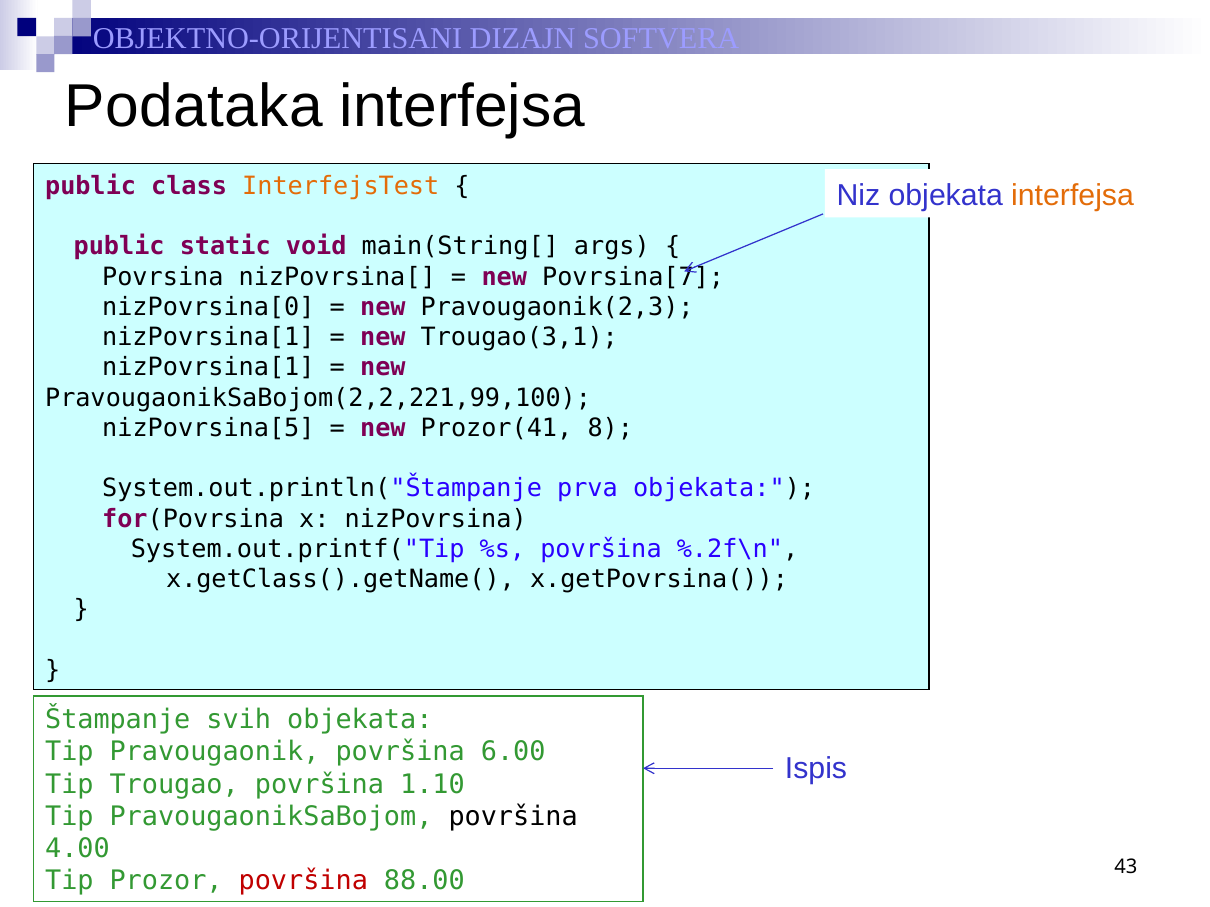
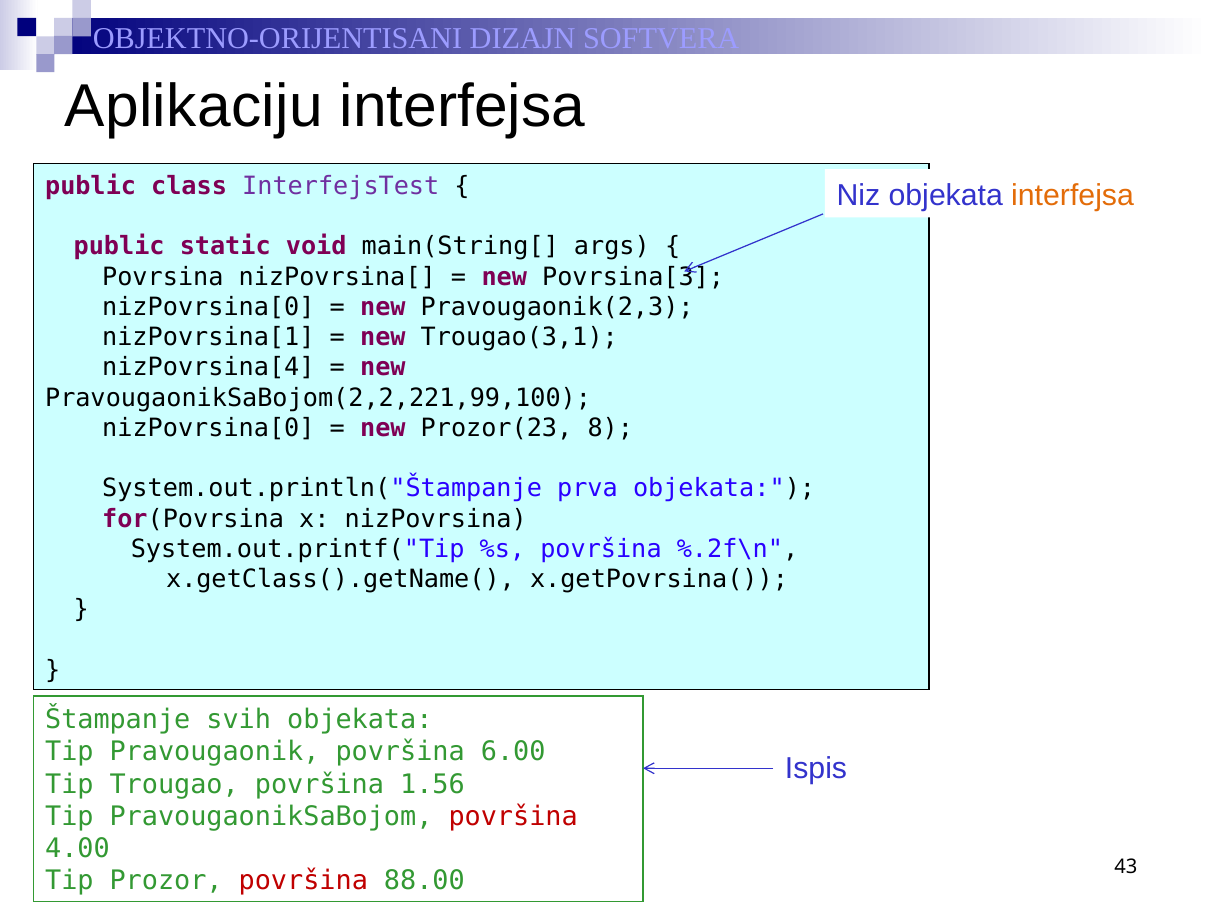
Podataka: Podataka -> Aplikaciju
InterfejsTest colour: orange -> purple
Povrsina[7: Povrsina[7 -> Povrsina[3
nizPovrsina[1 at (208, 368): nizPovrsina[1 -> nizPovrsina[4
nizPovrsina[5 at (208, 428): nizPovrsina[5 -> nizPovrsina[0
Prozor(41: Prozor(41 -> Prozor(23
1.10: 1.10 -> 1.56
površina at (513, 817) colour: black -> red
